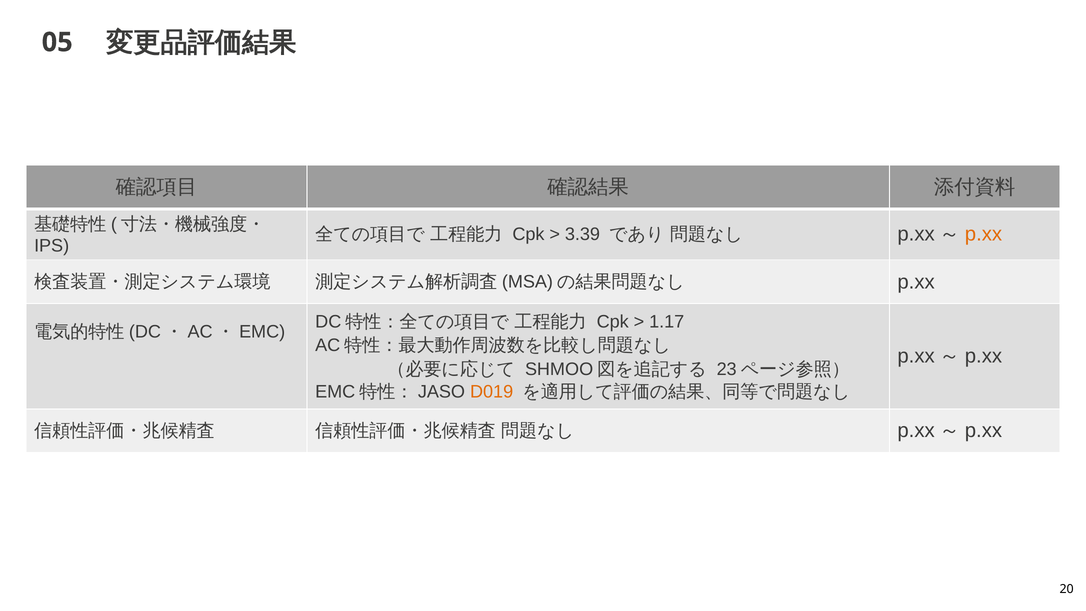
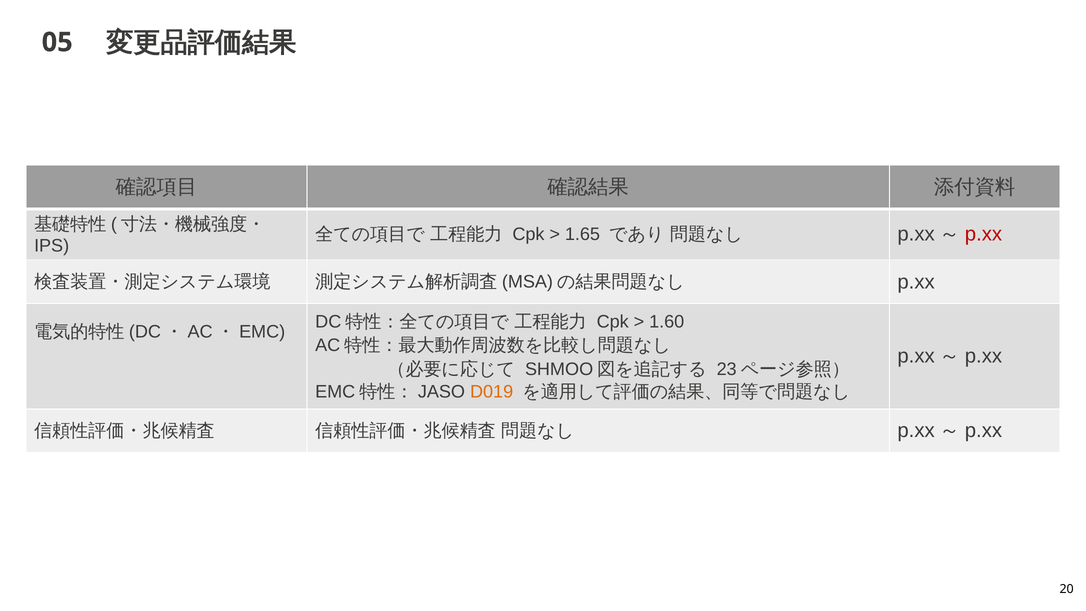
3.39: 3.39 -> 1.65
p.xx at (984, 234) colour: orange -> red
1.17: 1.17 -> 1.60
